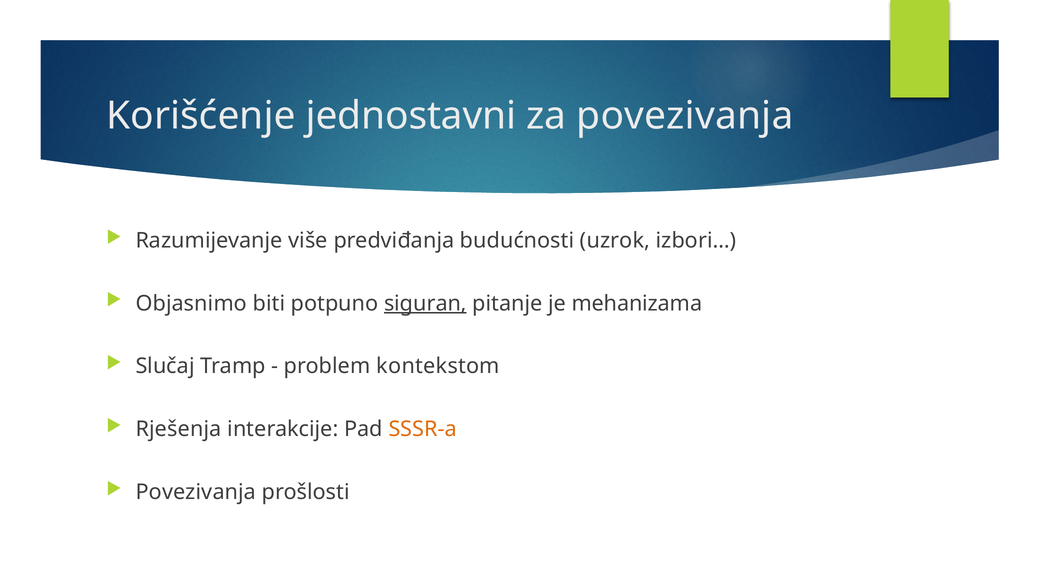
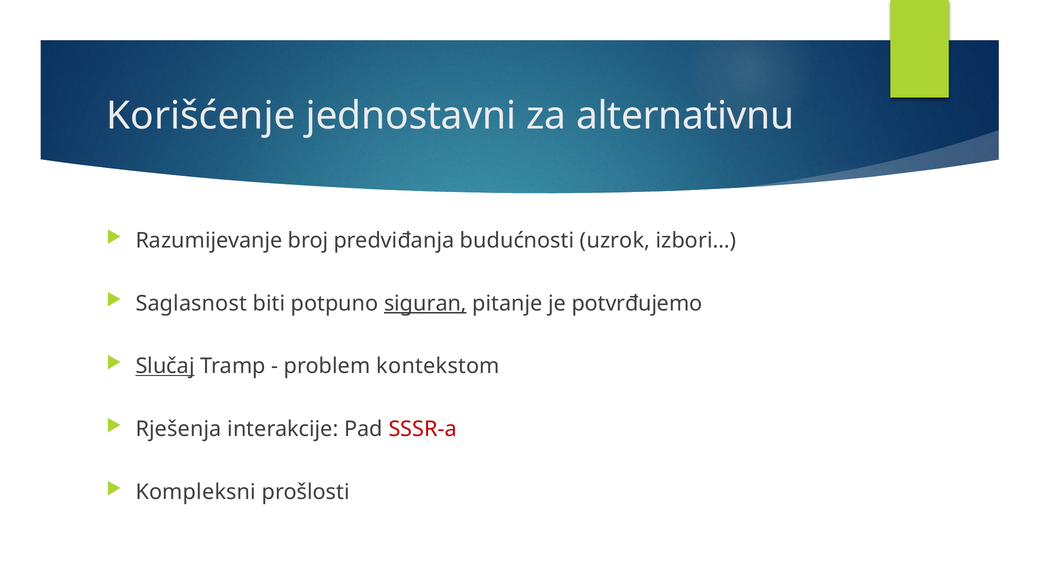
za povezivanja: povezivanja -> alternativnu
više: više -> broj
Objasnimo: Objasnimo -> Saglasnost
mehanizama: mehanizama -> potvrđujemo
Slučaj underline: none -> present
SSSR-a colour: orange -> red
Povezivanja at (196, 492): Povezivanja -> Kompleksni
